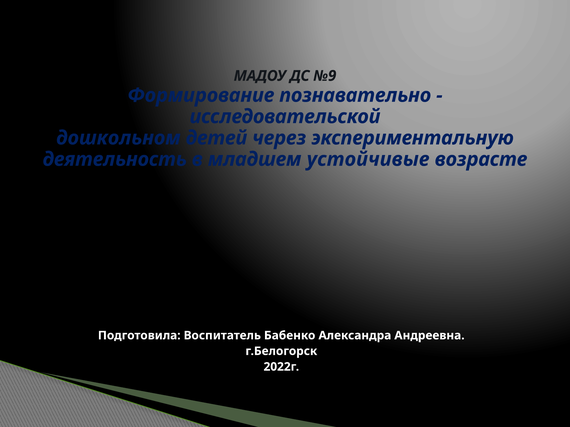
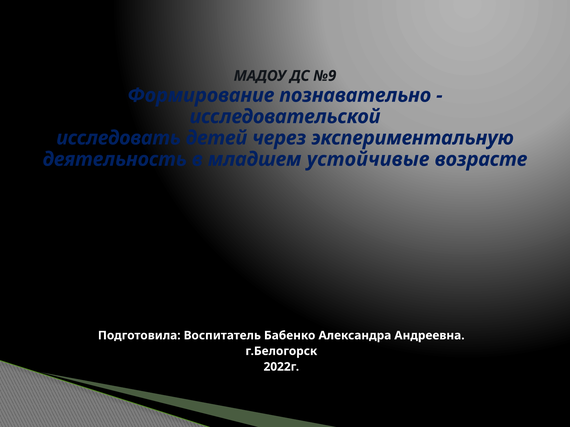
дошкольном: дошкольном -> исследовать
